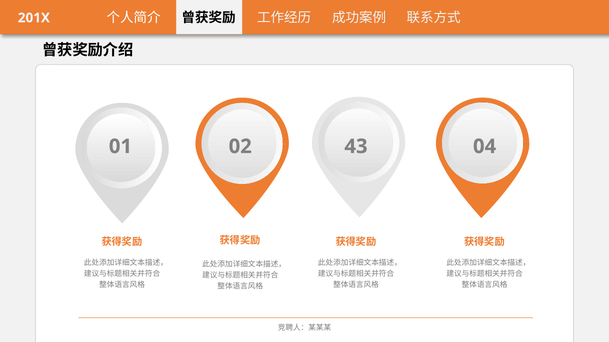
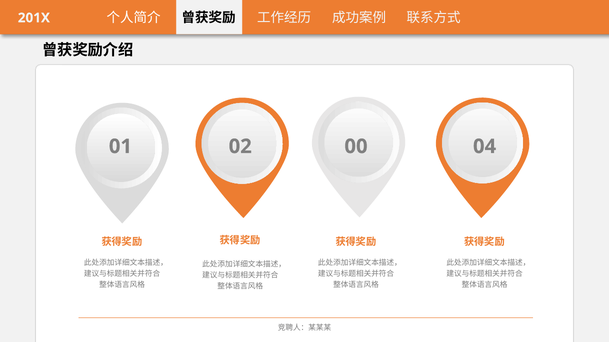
43: 43 -> 00
